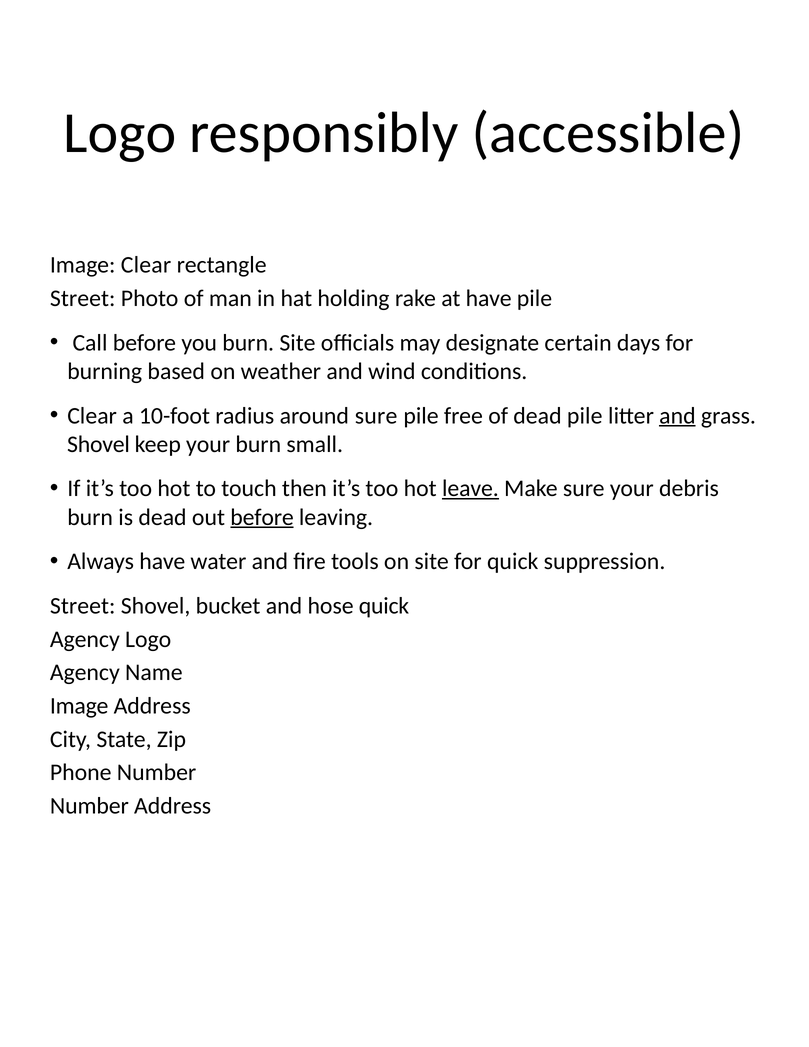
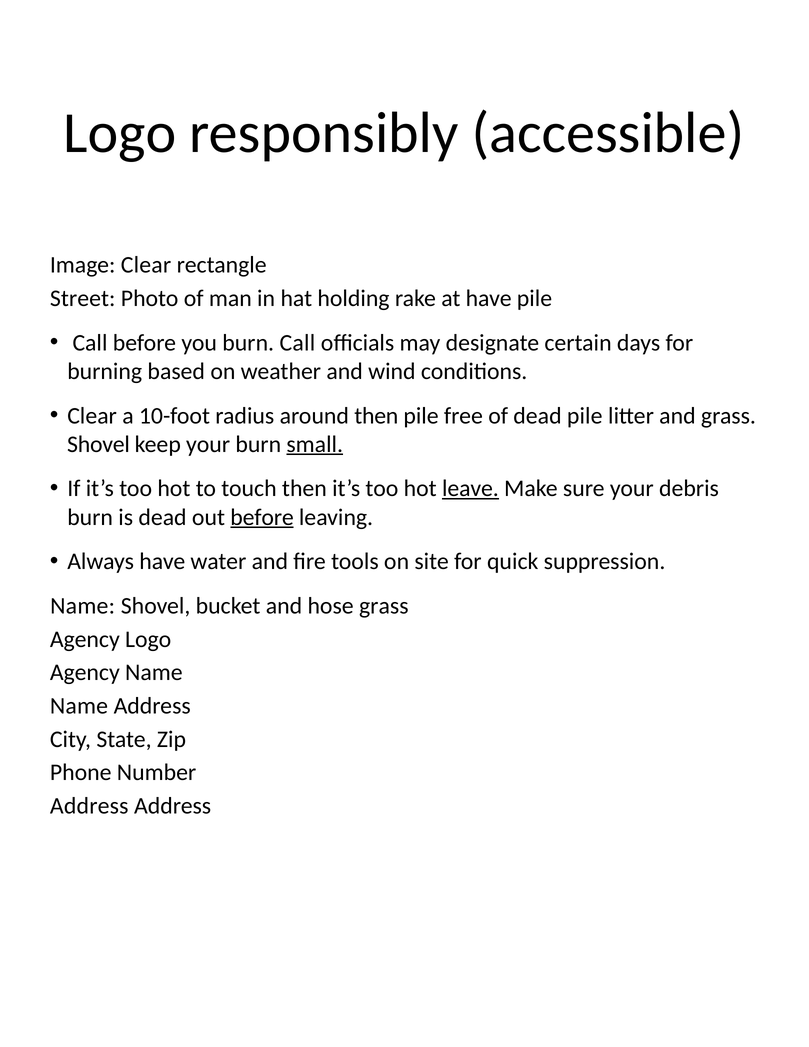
burn Site: Site -> Call
around sure: sure -> then
and at (677, 416) underline: present -> none
small underline: none -> present
Street at (83, 606): Street -> Name
hose quick: quick -> grass
Image at (79, 706): Image -> Name
Number at (89, 806): Number -> Address
